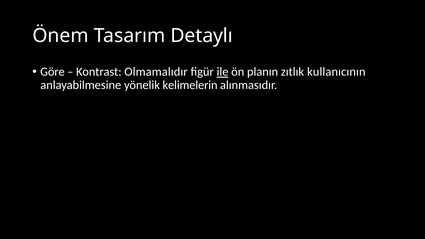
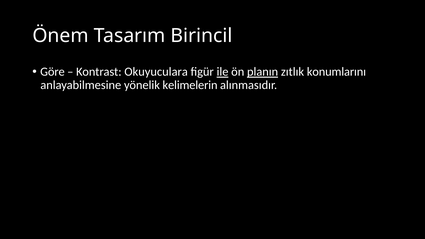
Detaylı: Detaylı -> Birincil
Olmamalıdır: Olmamalıdır -> Okuyuculara
planın underline: none -> present
kullanıcının: kullanıcının -> konumlarını
